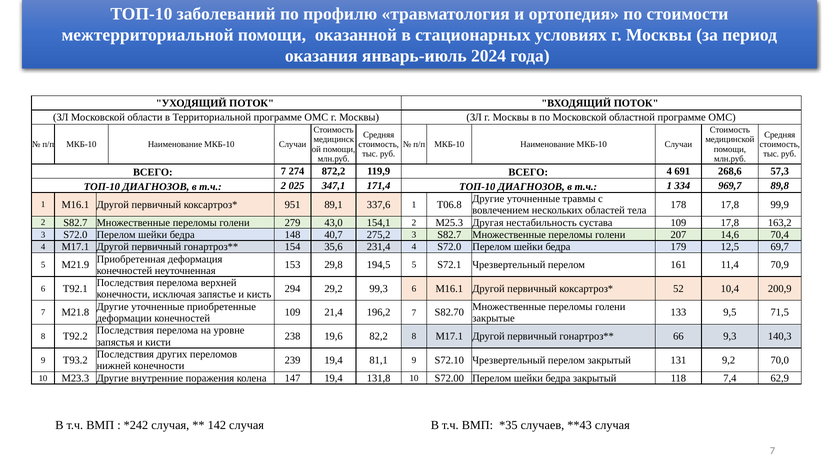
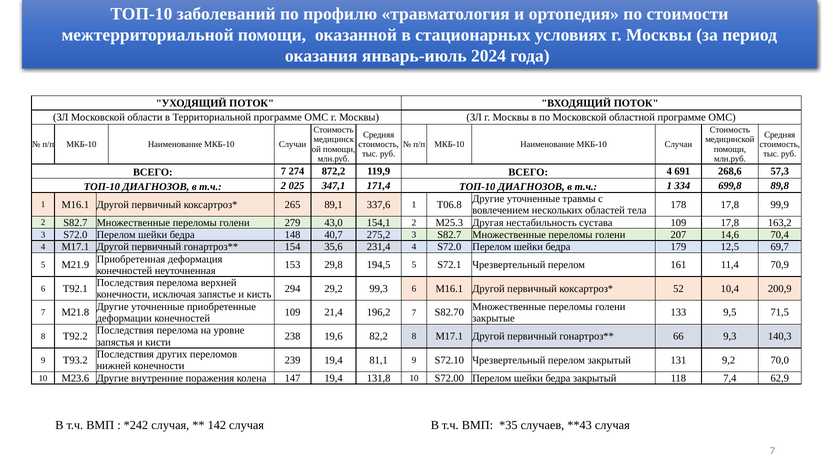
969,7: 969,7 -> 699,8
951: 951 -> 265
M23.3: M23.3 -> M23.6
